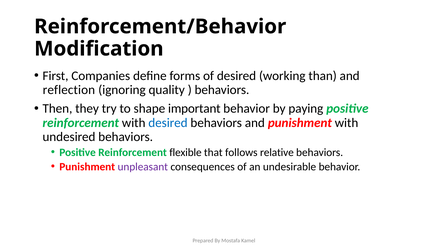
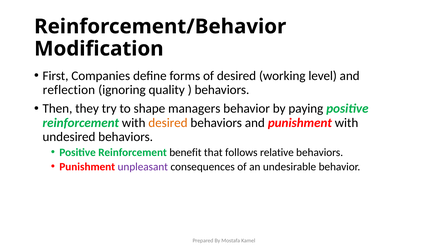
than: than -> level
important: important -> managers
desired at (168, 123) colour: blue -> orange
flexible: flexible -> benefit
